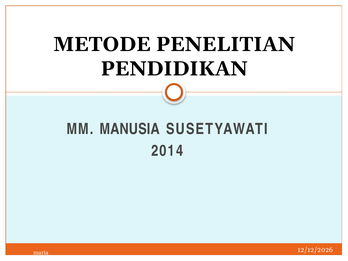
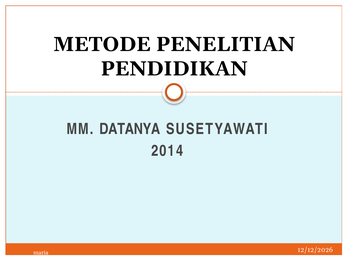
MANUSIA: MANUSIA -> DATANYA
